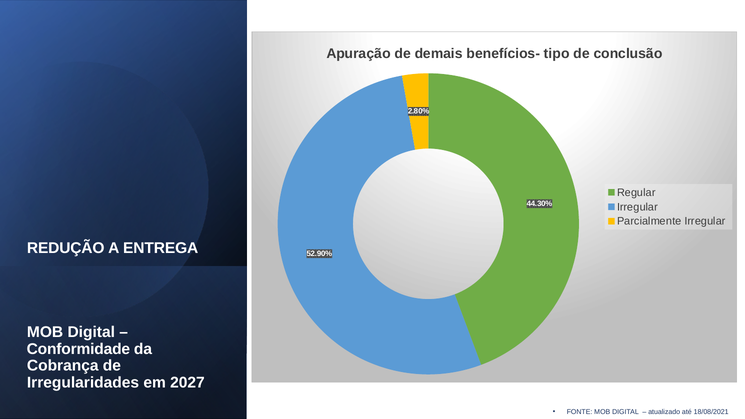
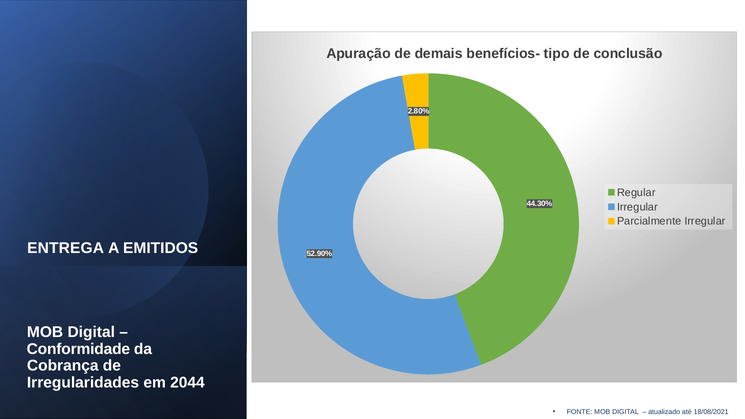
REDUÇÃO: REDUÇÃO -> ENTREGA
ENTREGA: ENTREGA -> EMITIDOS
2027: 2027 -> 2044
